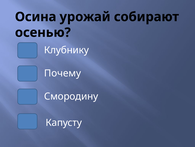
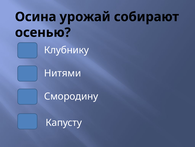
Почему: Почему -> Нитями
